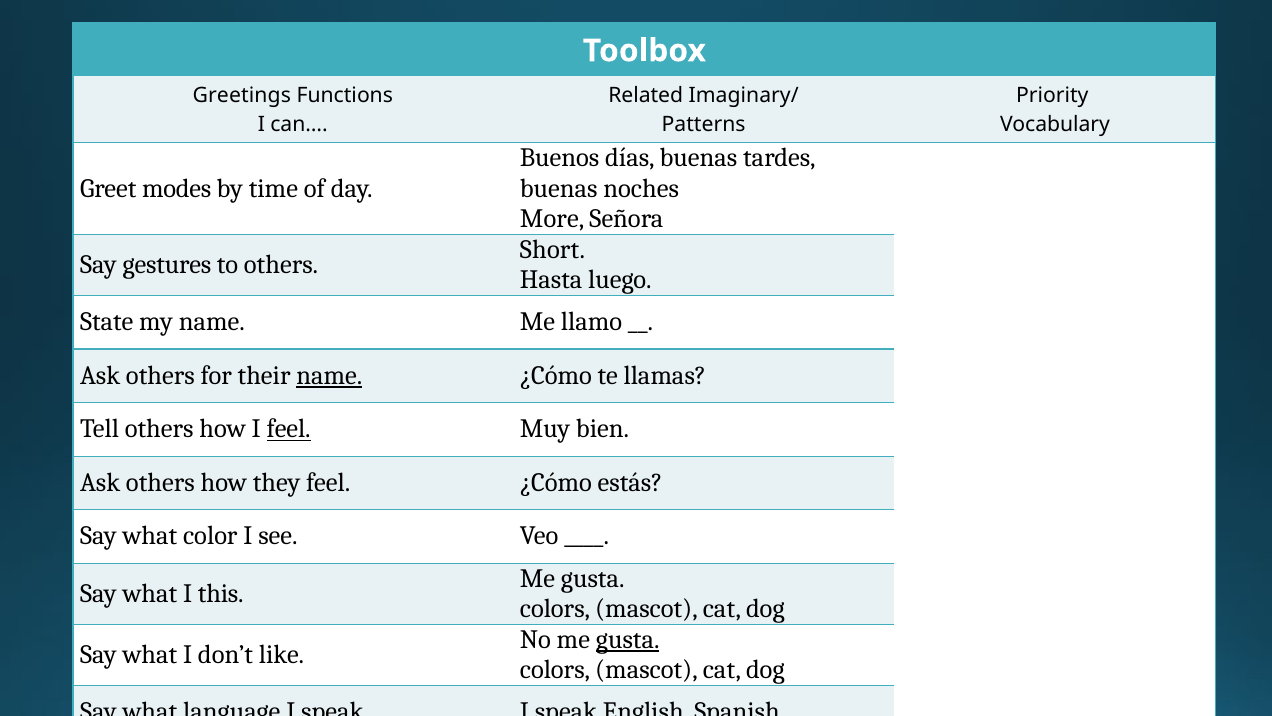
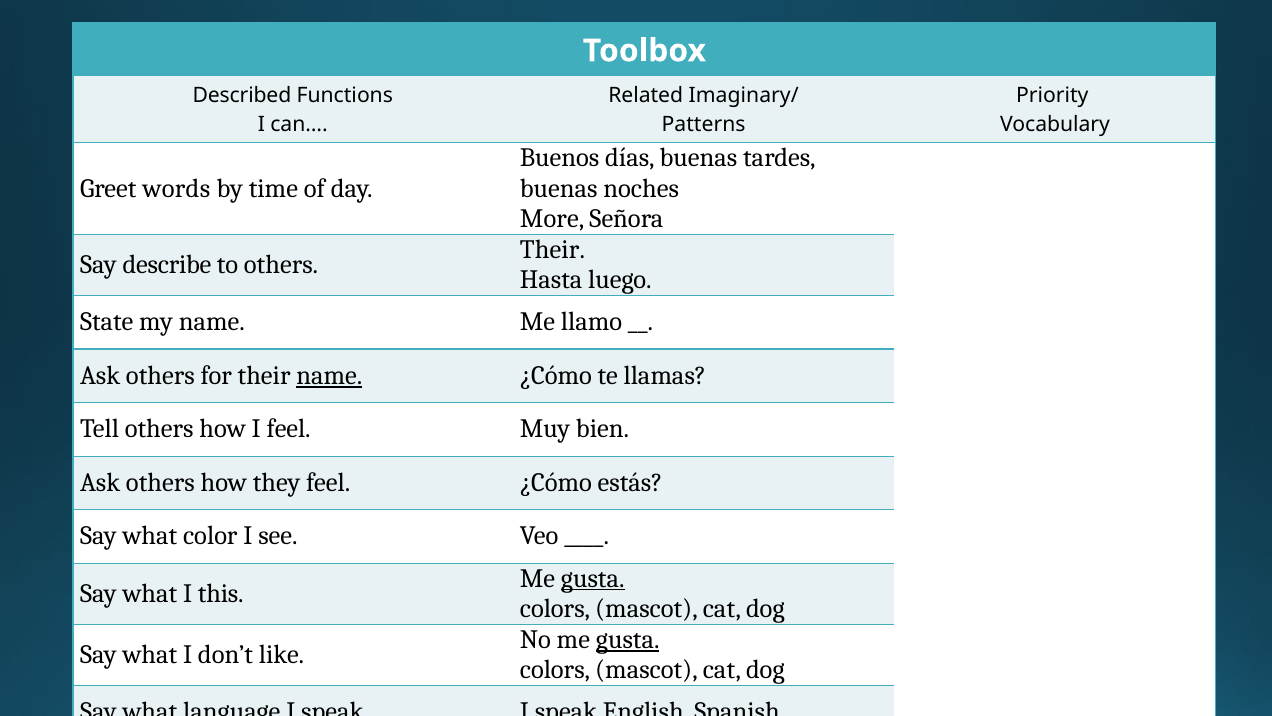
Greetings: Greetings -> Described
modes: modes -> words
Short at (552, 249): Short -> Their
gestures: gestures -> describe
feel at (289, 429) underline: present -> none
gusta at (593, 578) underline: none -> present
